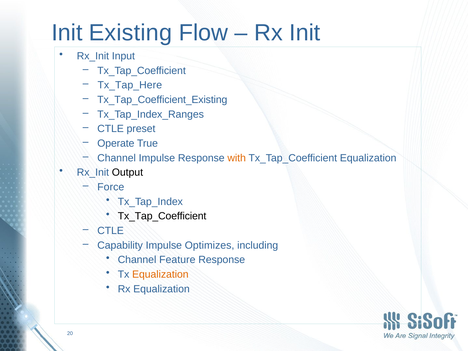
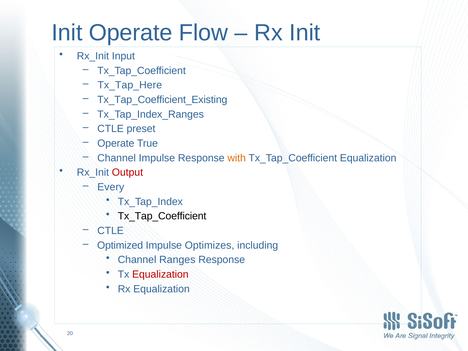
Init Existing: Existing -> Operate
Output colour: black -> red
Force: Force -> Every
Capability: Capability -> Optimized
Feature: Feature -> Ranges
Equalization at (160, 274) colour: orange -> red
